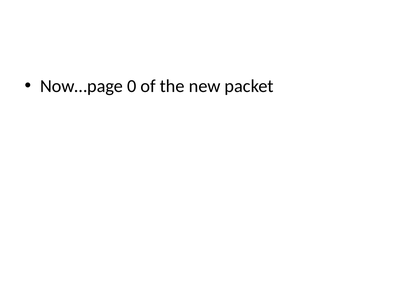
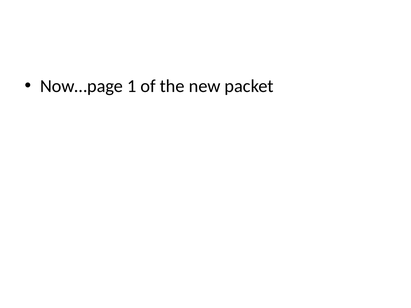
0: 0 -> 1
